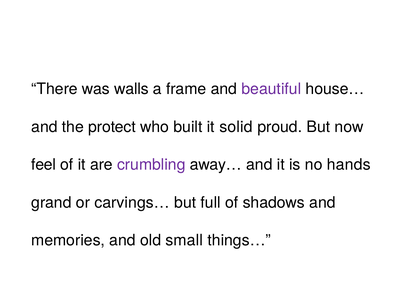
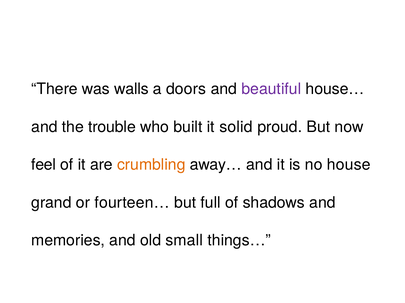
frame: frame -> doors
protect: protect -> trouble
crumbling colour: purple -> orange
hands: hands -> house
carvings…: carvings… -> fourteen…
